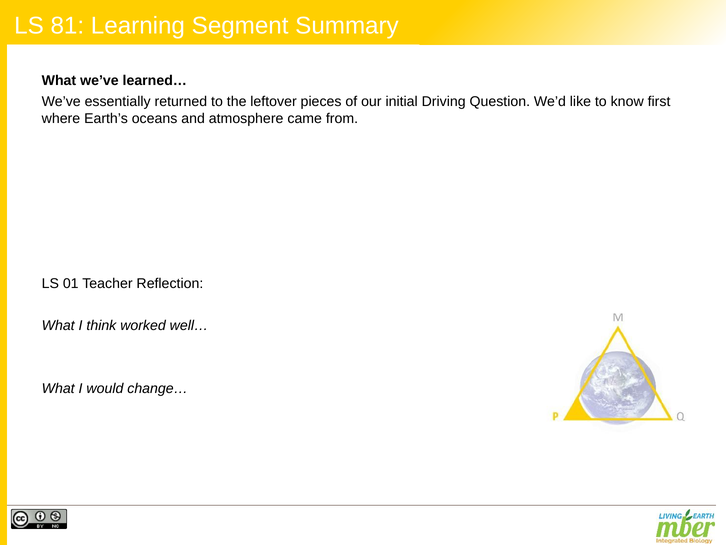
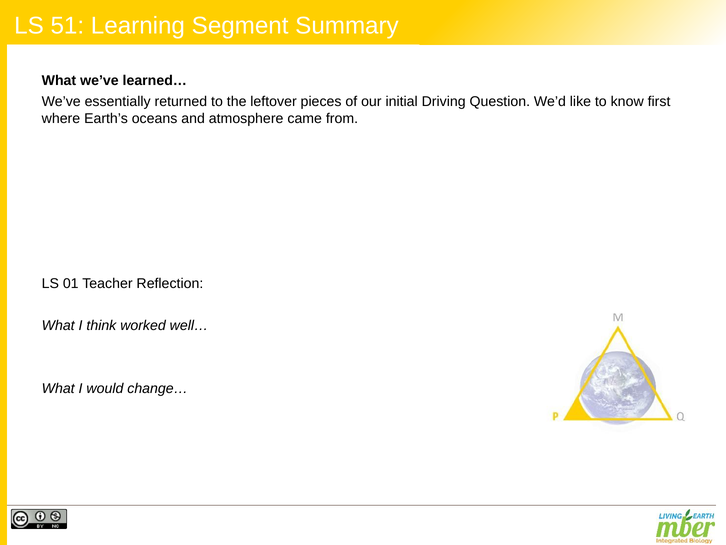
81: 81 -> 51
